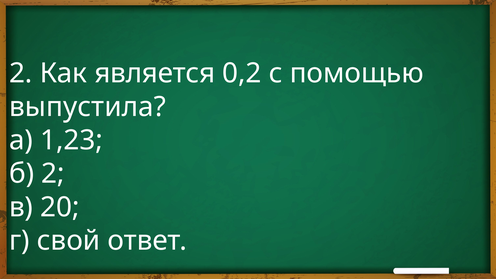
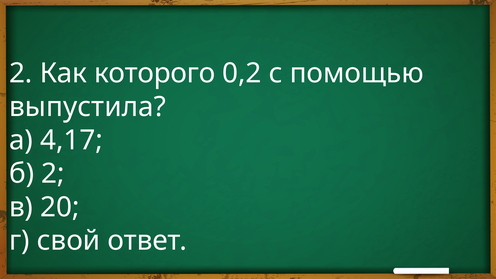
является: является -> которого
1,23: 1,23 -> 4,17
